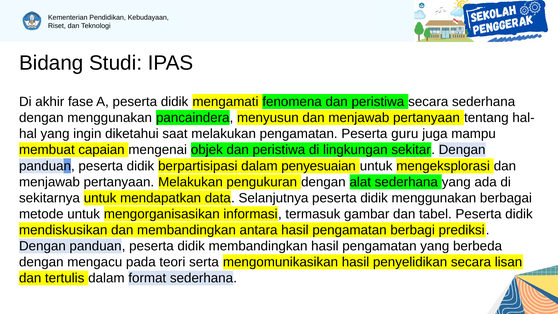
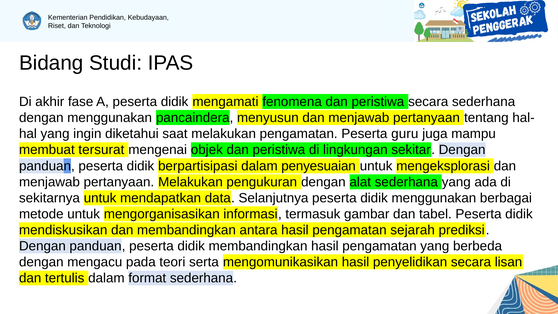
capaian: capaian -> tersurat
berbagi: berbagi -> sejarah
